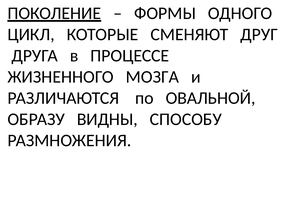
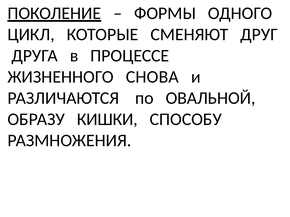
МОЗГА: МОЗГА -> СНОВА
ВИДНЫ: ВИДНЫ -> КИШКИ
